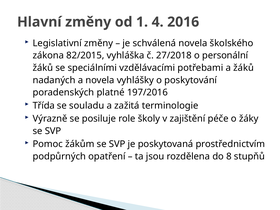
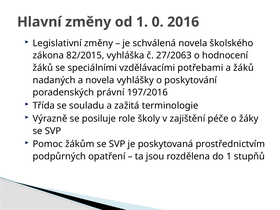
4: 4 -> 0
27/2018: 27/2018 -> 27/2063
personální: personální -> hodnocení
platné: platné -> právní
do 8: 8 -> 1
